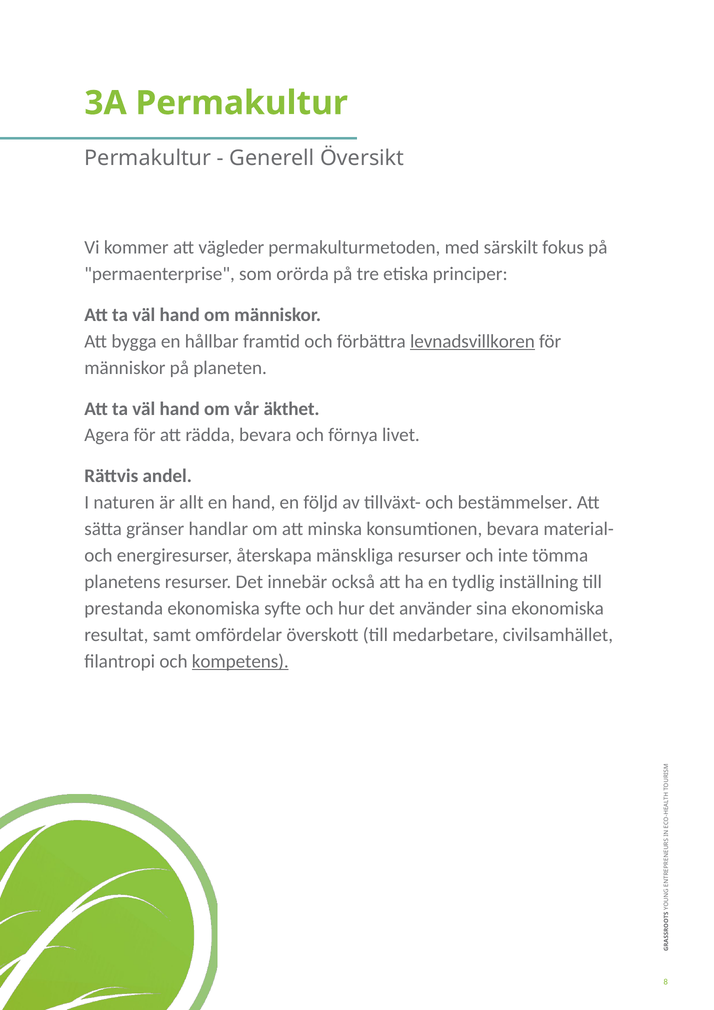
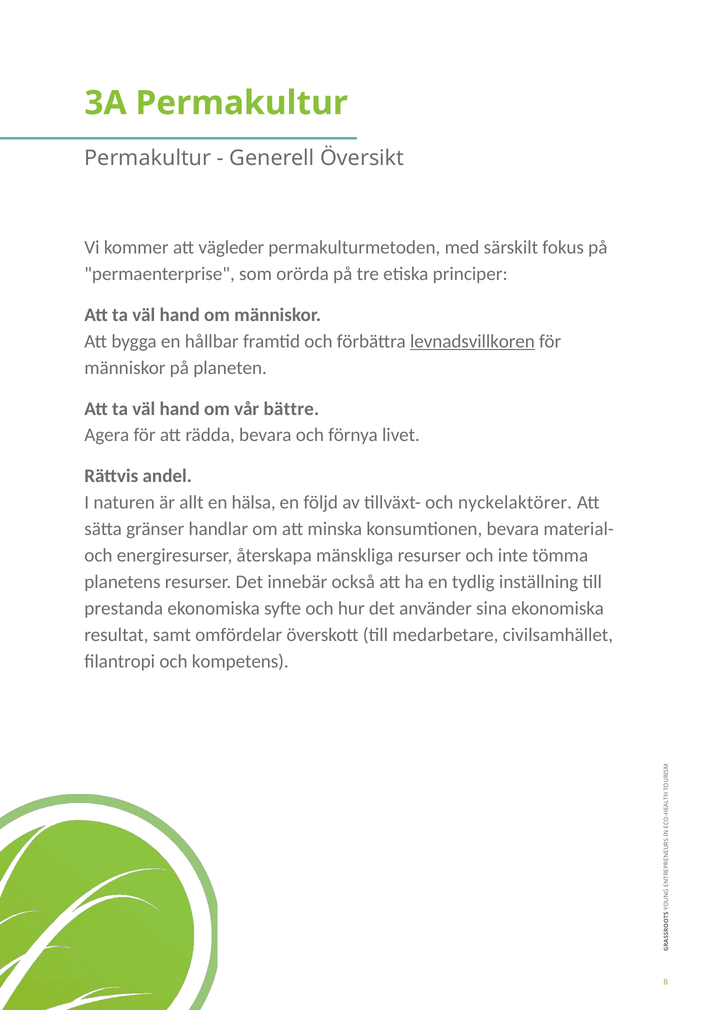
äkthet: äkthet -> bättre
en hand: hand -> hälsa
bestämmelser: bestämmelser -> nyckelaktörer
kompetens underline: present -> none
